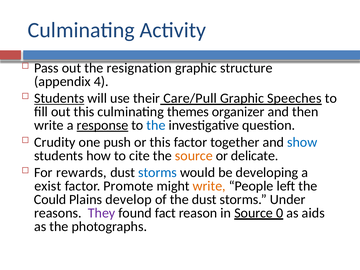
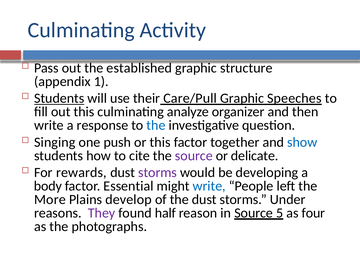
resignation: resignation -> established
4: 4 -> 1
themes: themes -> analyze
response underline: present -> none
Crudity: Crudity -> Singing
source at (194, 156) colour: orange -> purple
storms at (158, 173) colour: blue -> purple
exist: exist -> body
Promote: Promote -> Essential
write at (209, 186) colour: orange -> blue
Could: Could -> More
fact: fact -> half
0: 0 -> 5
aids: aids -> four
